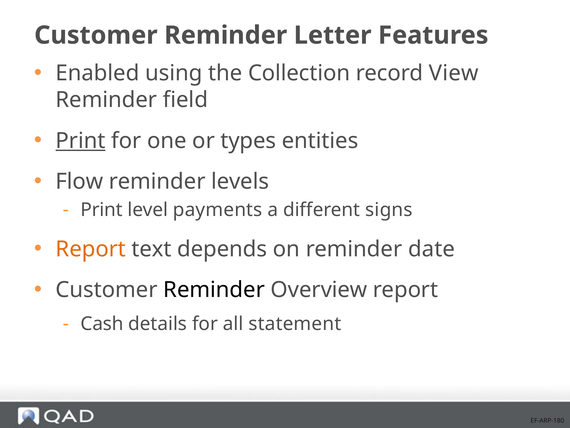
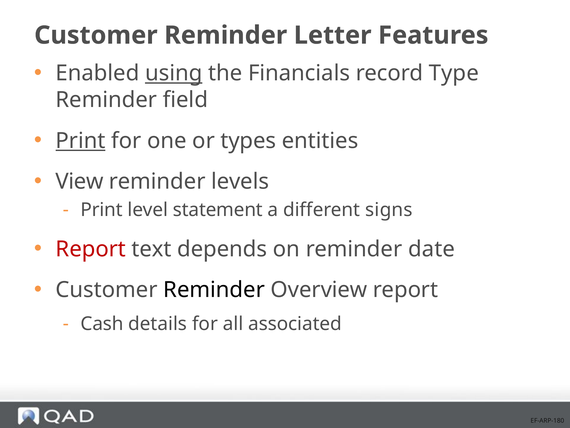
using underline: none -> present
Collection: Collection -> Financials
View: View -> Type
Flow: Flow -> View
payments: payments -> statement
Report at (91, 249) colour: orange -> red
statement: statement -> associated
